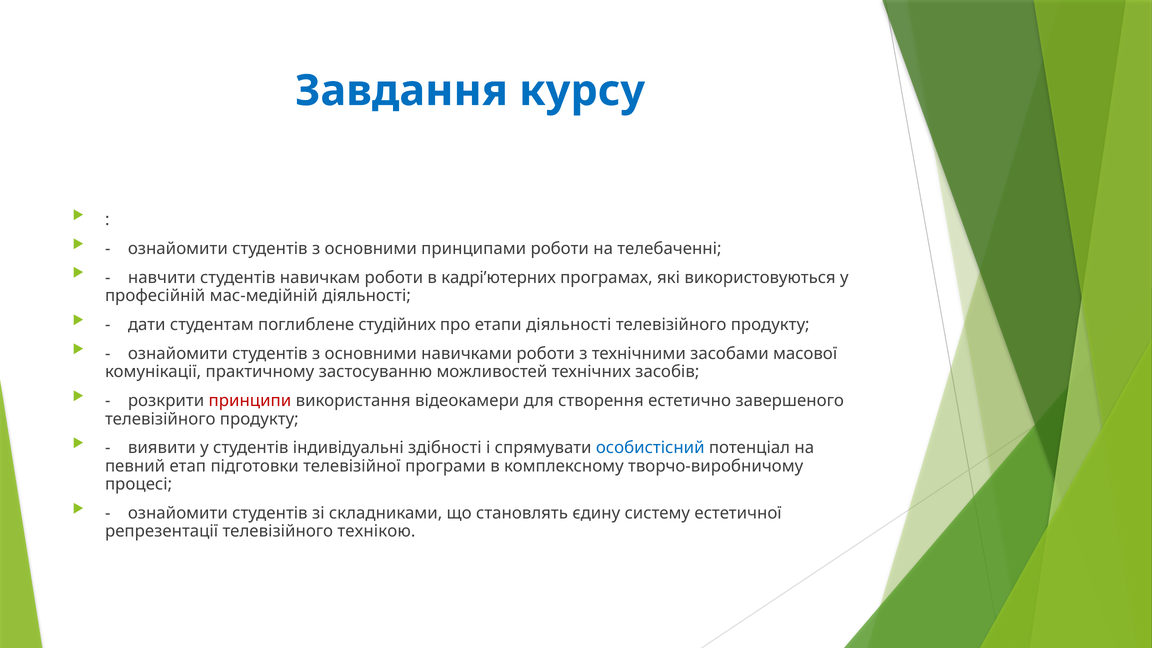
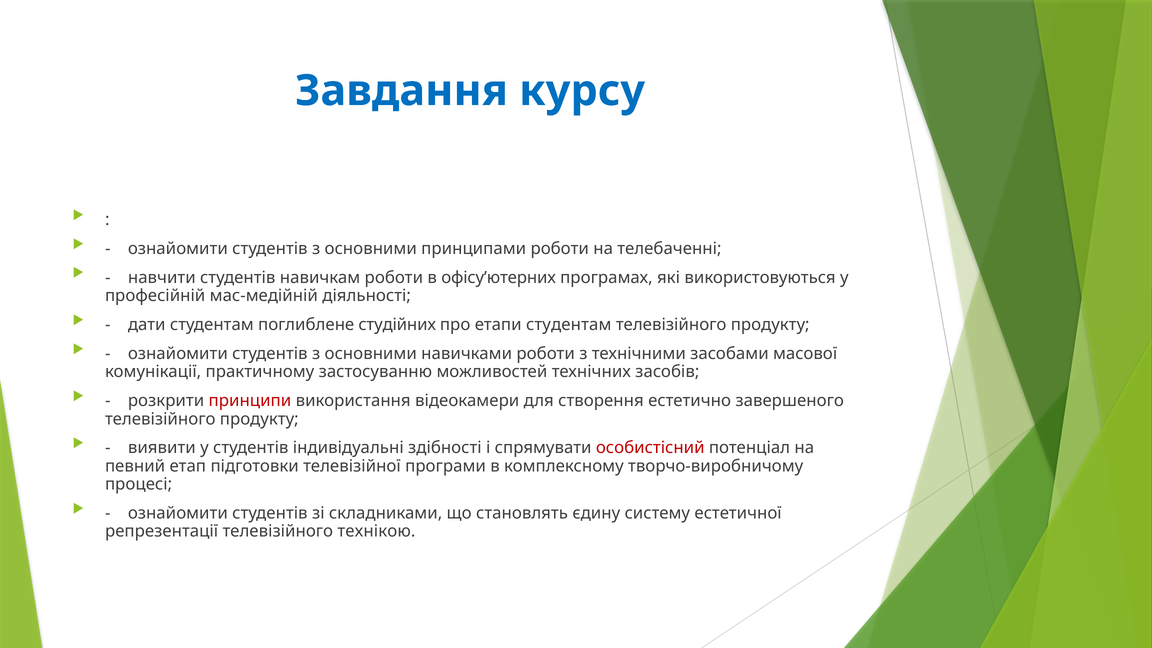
кадрі’ютерних: кадрі’ютерних -> офісу’ютерних
етапи діяльності: діяльності -> студентам
особистісний colour: blue -> red
